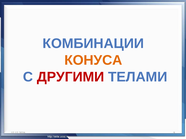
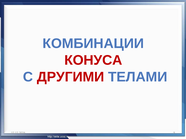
КОНУСА colour: orange -> red
